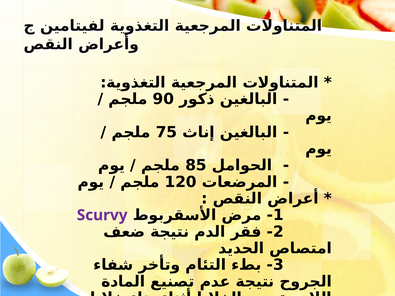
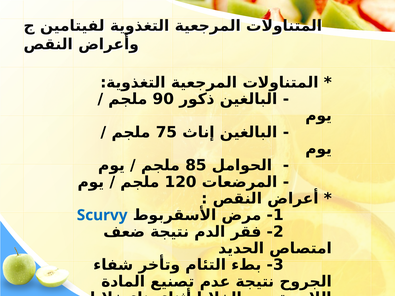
Scurvy colour: purple -> blue
